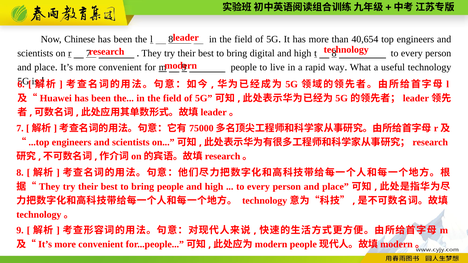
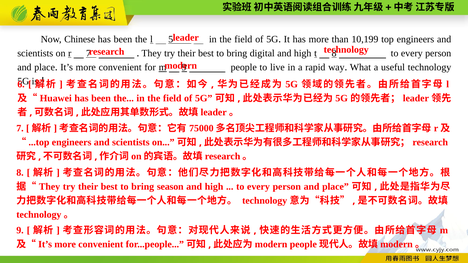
l 8: 8 -> 5
40,654: 40,654 -> 10,199
bring people: people -> season
